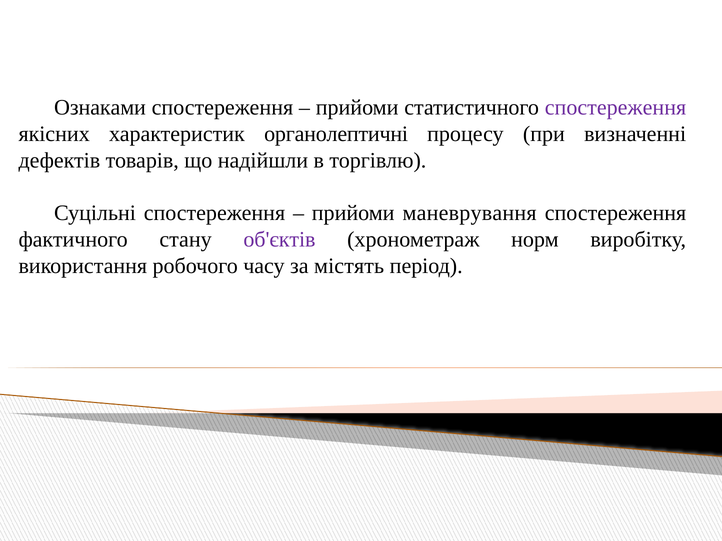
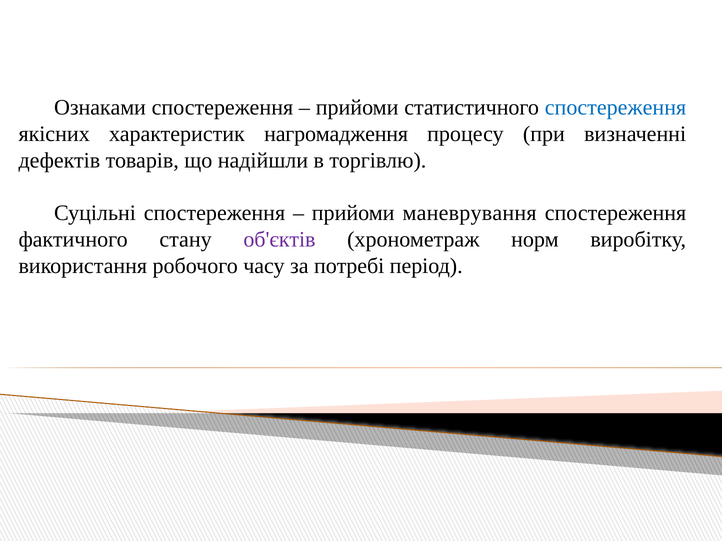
спостереження at (616, 108) colour: purple -> blue
органолептичні: органолептичні -> нагромадження
містять: містять -> потребі
